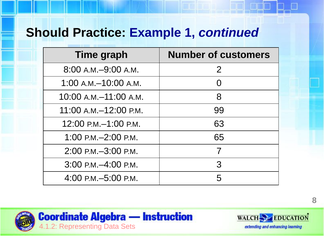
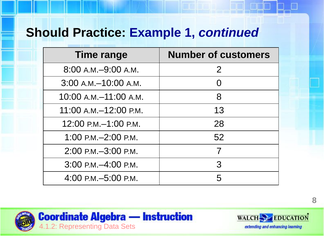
graph: graph -> range
1:00 at (70, 83): 1:00 -> 3:00
99: 99 -> 13
63: 63 -> 28
65: 65 -> 52
